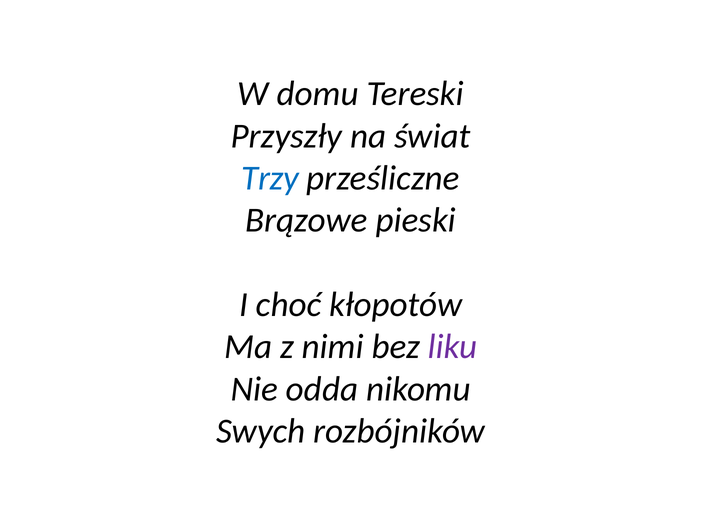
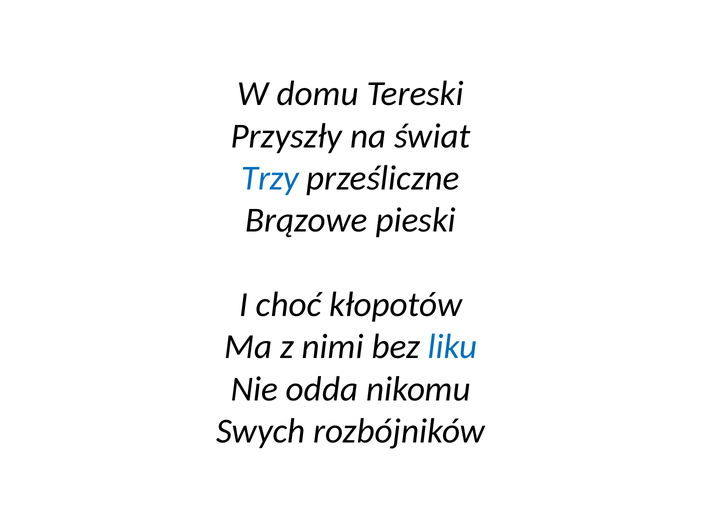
liku colour: purple -> blue
